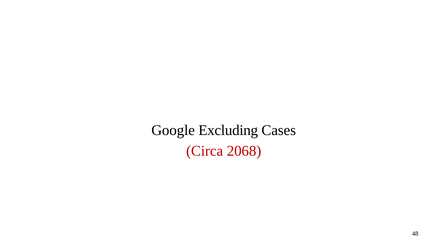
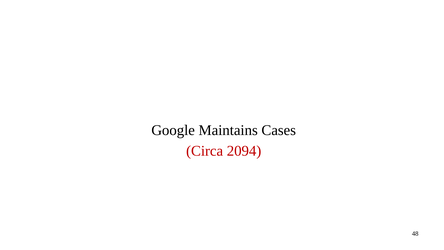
Excluding: Excluding -> Maintains
2068: 2068 -> 2094
